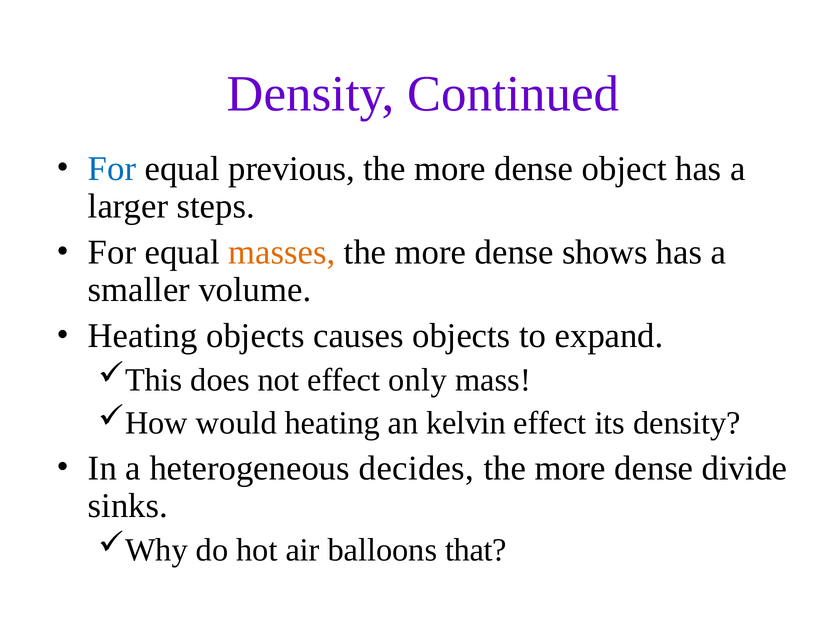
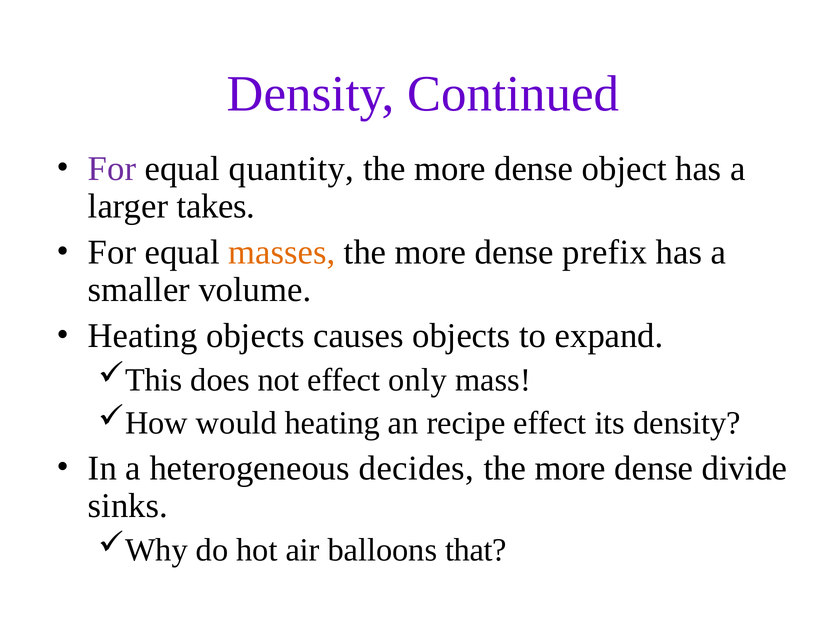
For at (112, 169) colour: blue -> purple
previous: previous -> quantity
steps: steps -> takes
shows: shows -> prefix
kelvin: kelvin -> recipe
